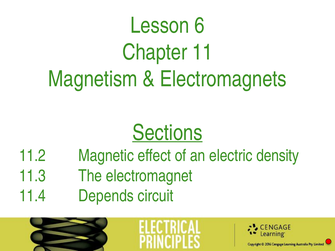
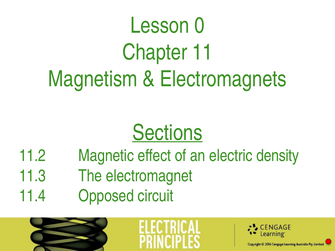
6: 6 -> 0
Depends: Depends -> Opposed
